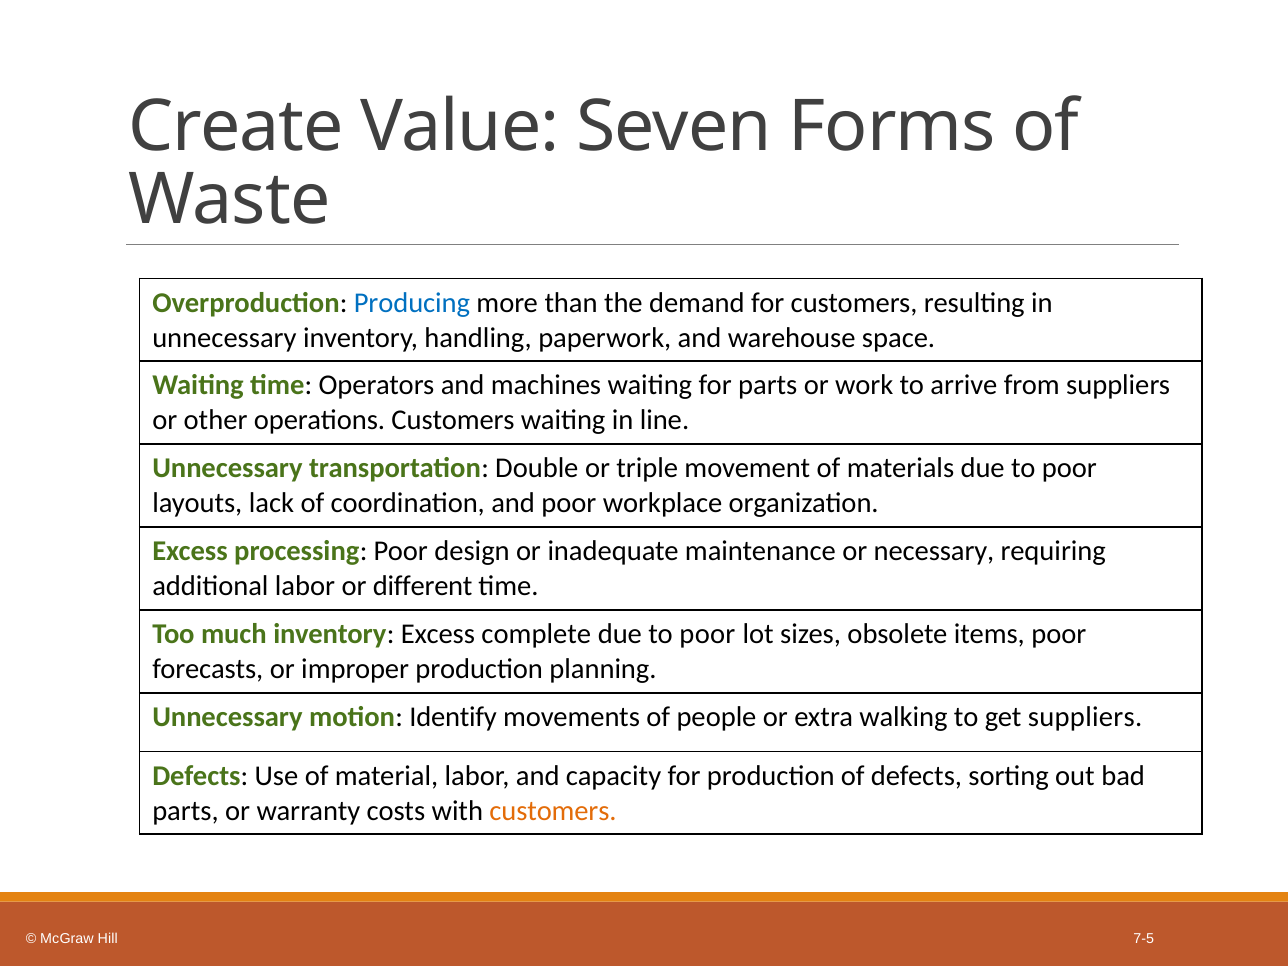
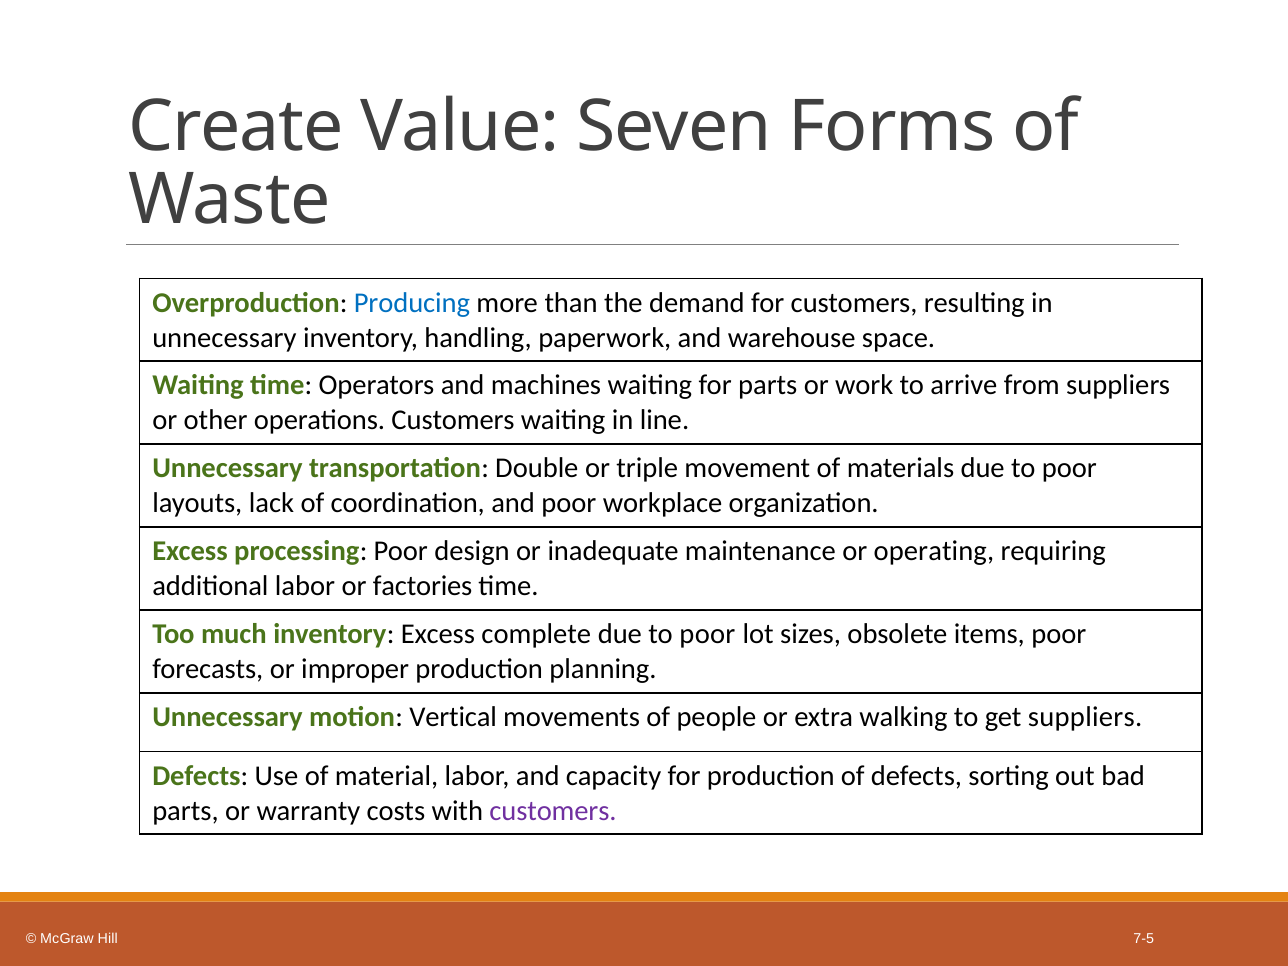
necessary: necessary -> operating
different: different -> factories
Identify: Identify -> Vertical
customers at (553, 811) colour: orange -> purple
